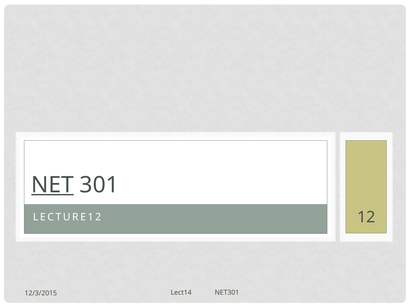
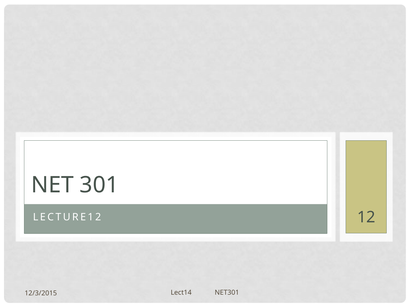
NET underline: present -> none
